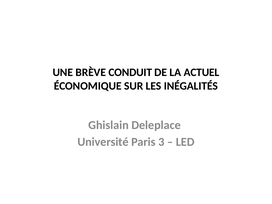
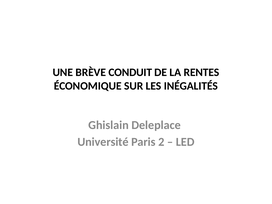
ACTUEL: ACTUEL -> RENTES
3: 3 -> 2
